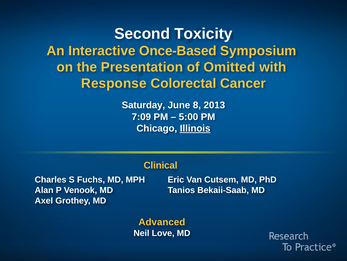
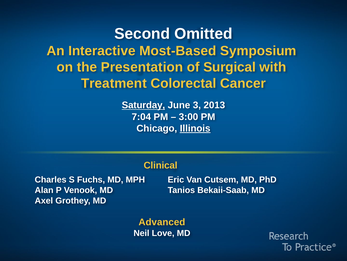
Toxicity: Toxicity -> Omitted
Once-Based: Once-Based -> Most-Based
Omitted: Omitted -> Surgical
Response: Response -> Treatment
Saturday underline: none -> present
8: 8 -> 3
7:09: 7:09 -> 7:04
5:00: 5:00 -> 3:00
